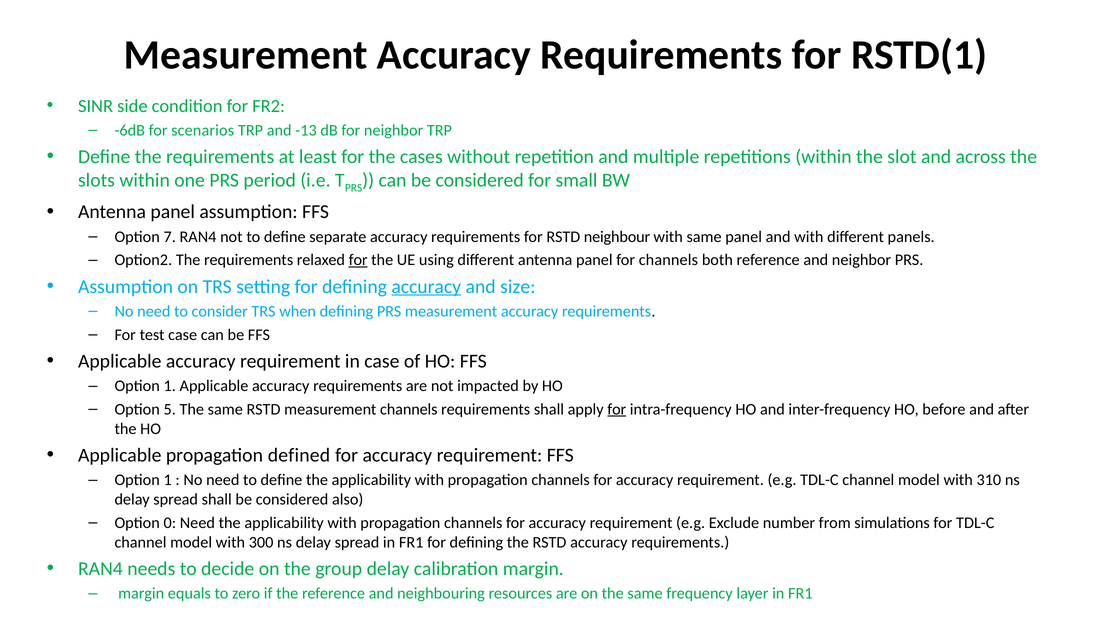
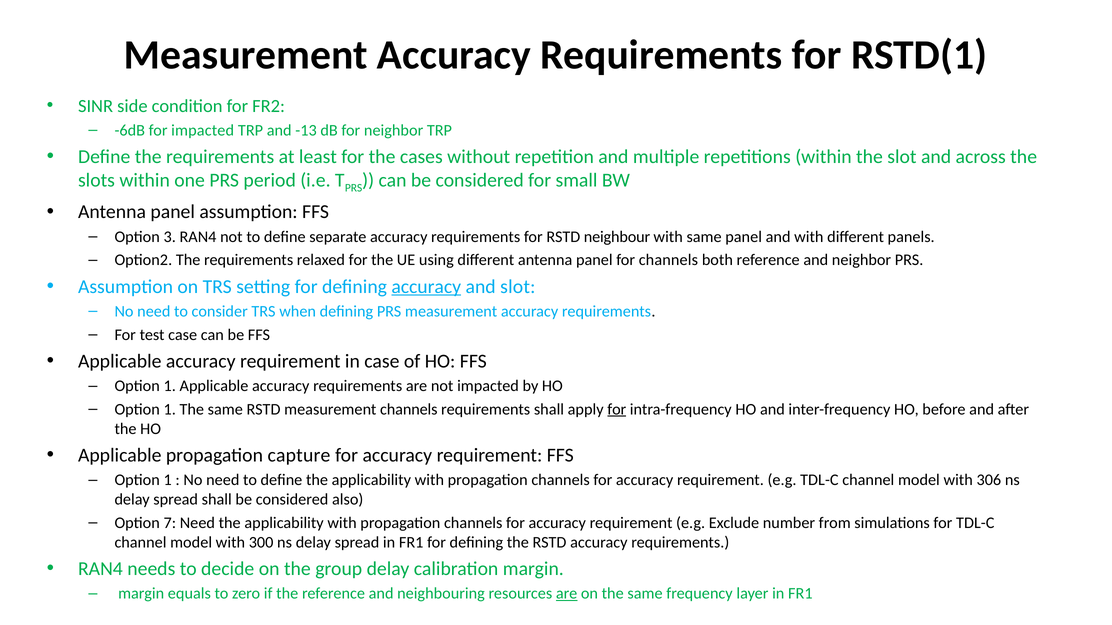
for scenarios: scenarios -> impacted
7: 7 -> 3
for at (358, 260) underline: present -> none
and size: size -> slot
5 at (170, 410): 5 -> 1
defined: defined -> capture
310: 310 -> 306
0: 0 -> 7
are at (567, 594) underline: none -> present
